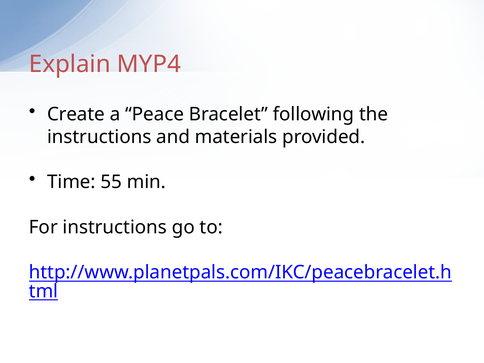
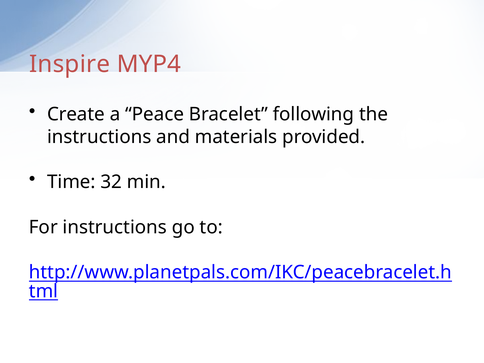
Explain: Explain -> Inspire
55: 55 -> 32
